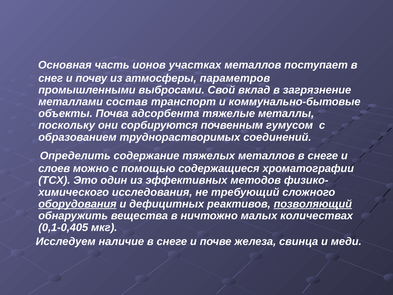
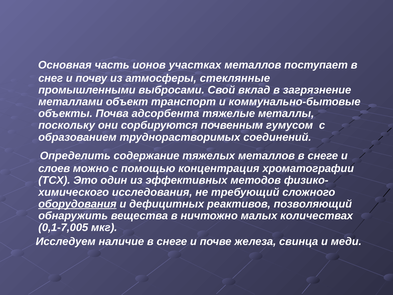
параметров: параметров -> стеклянные
состав: состав -> объект
содержащиеся: содержащиеся -> концентрация
позволяющий underline: present -> none
0,1-0,405: 0,1-0,405 -> 0,1-7,005
